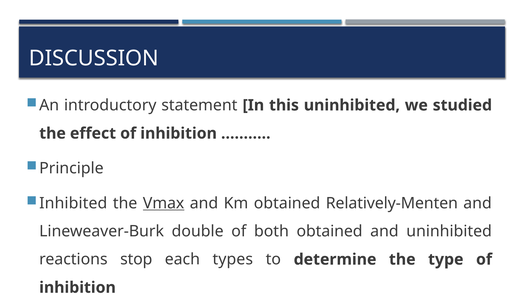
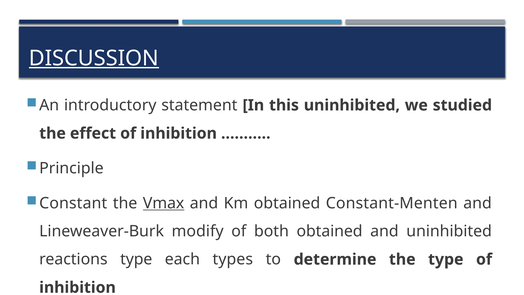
DISCUSSION underline: none -> present
Inhibited: Inhibited -> Constant
Relatively-Menten: Relatively-Menten -> Constant-Menten
double: double -> modify
reactions stop: stop -> type
